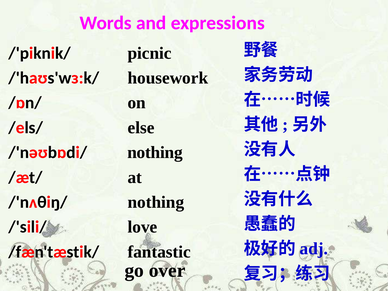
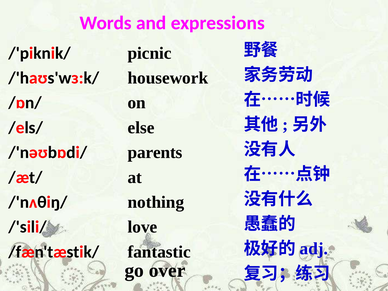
nothing at (155, 152): nothing -> parents
